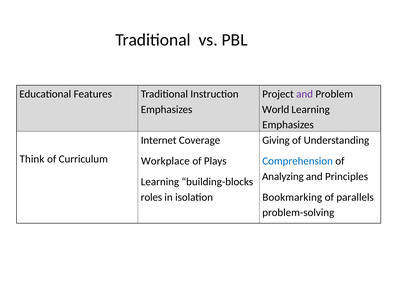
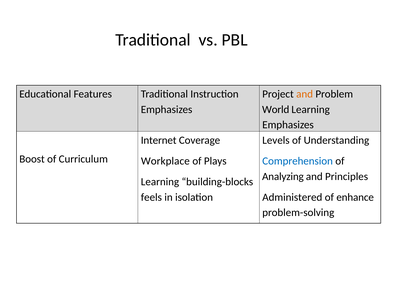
and at (305, 94) colour: purple -> orange
Giving: Giving -> Levels
Think: Think -> Boost
roles: roles -> feels
Bookmarking: Bookmarking -> Administered
parallels: parallels -> enhance
